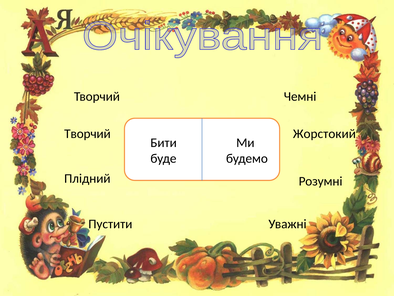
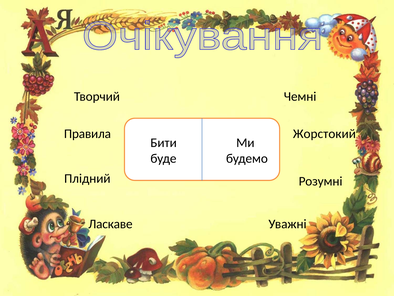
Творчий at (87, 133): Творчий -> Правила
Пустити: Пустити -> Ласкаве
